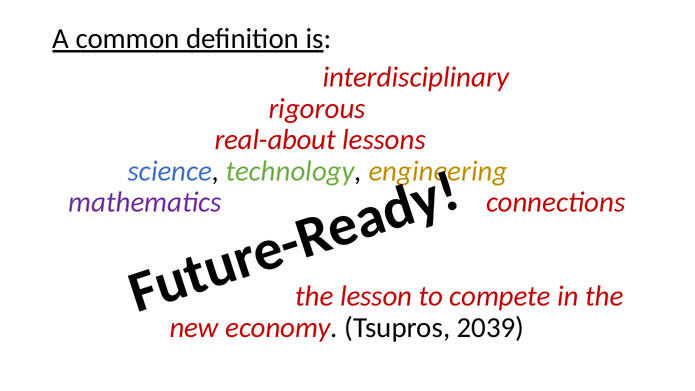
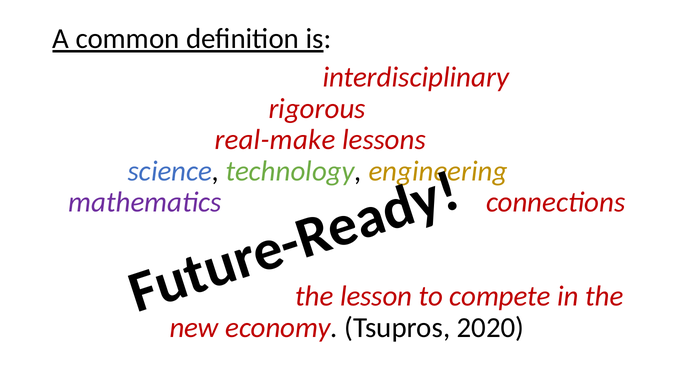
real-about: real-about -> real-make
2039: 2039 -> 2020
